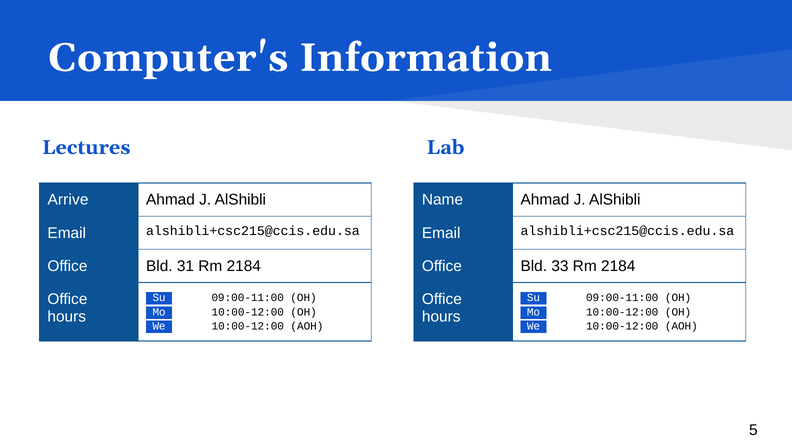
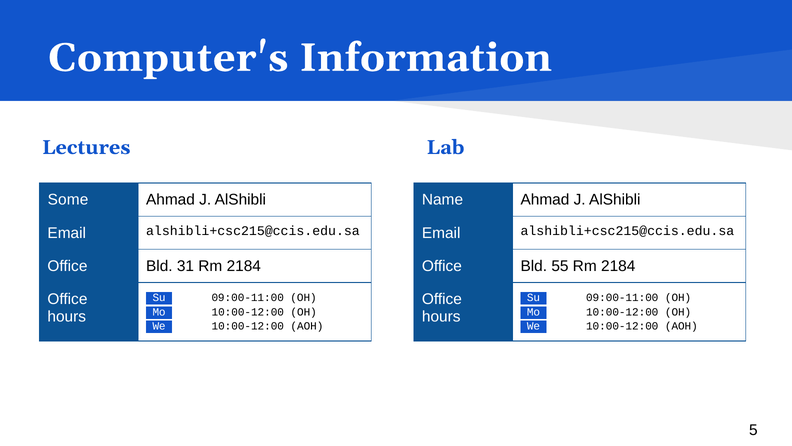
Arrive: Arrive -> Some
33: 33 -> 55
